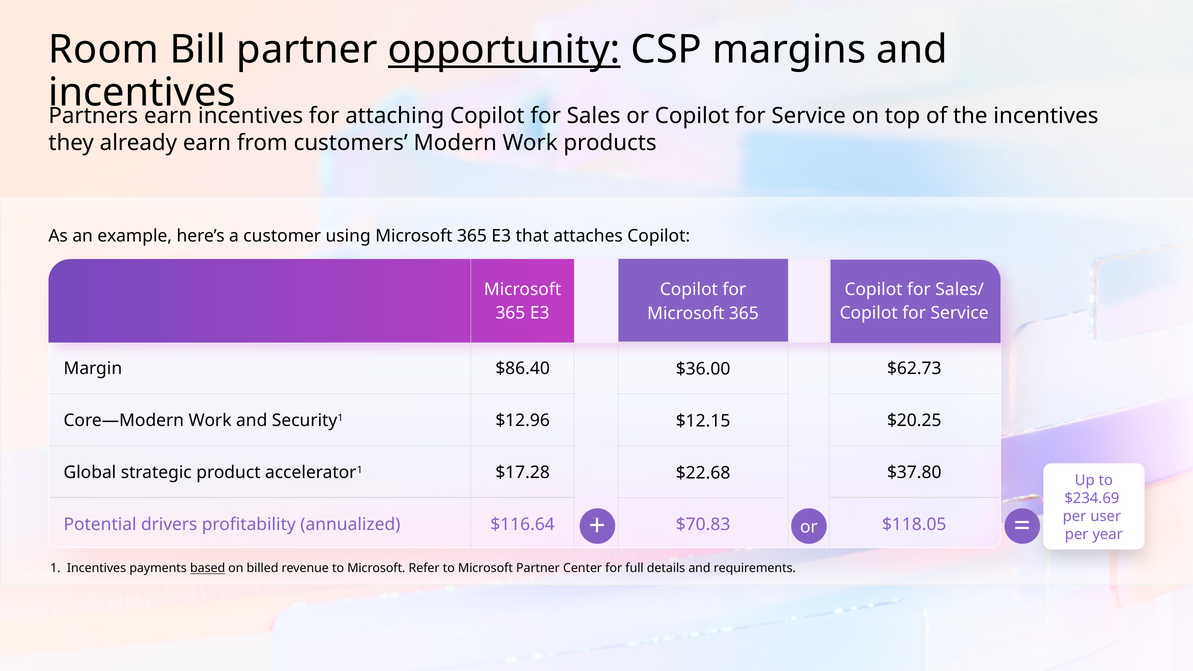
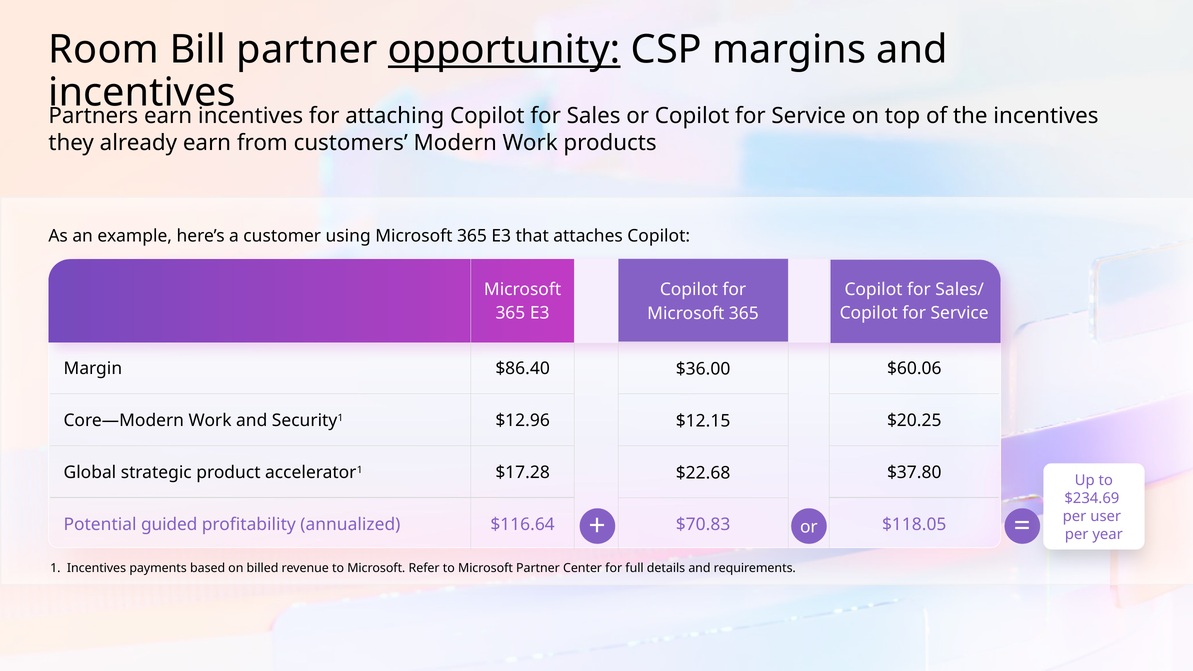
$62.73: $62.73 -> $60.06
drivers: drivers -> guided
based underline: present -> none
